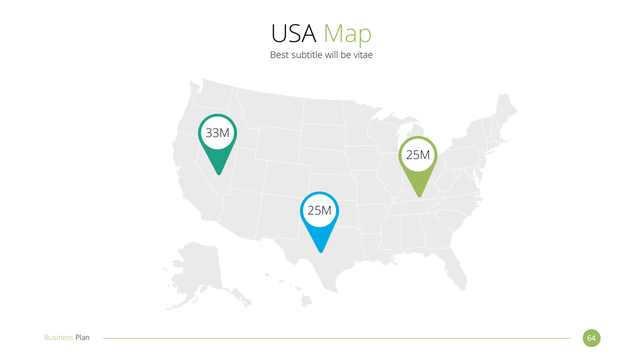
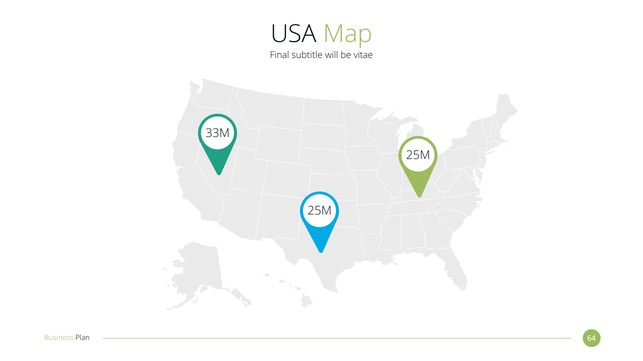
Best: Best -> Final
